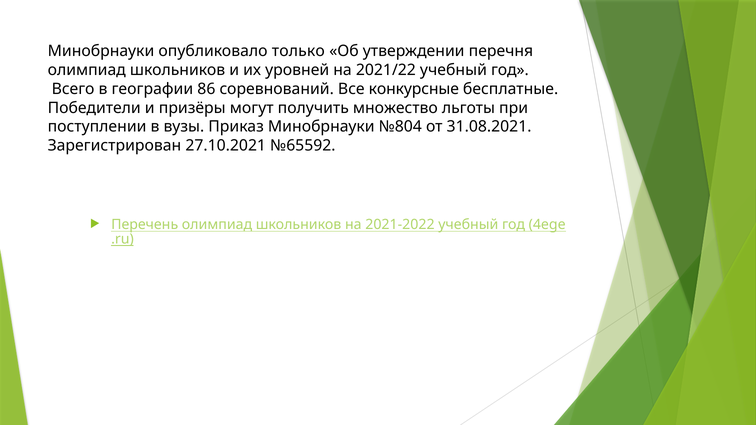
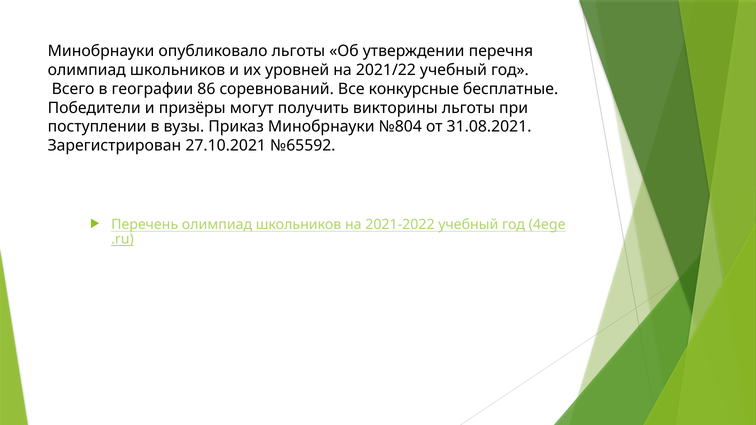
опубликовало только: только -> льготы
множество: множество -> викторины
